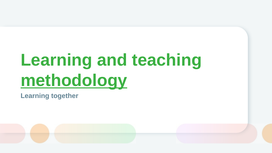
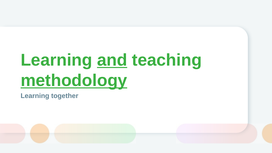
and underline: none -> present
